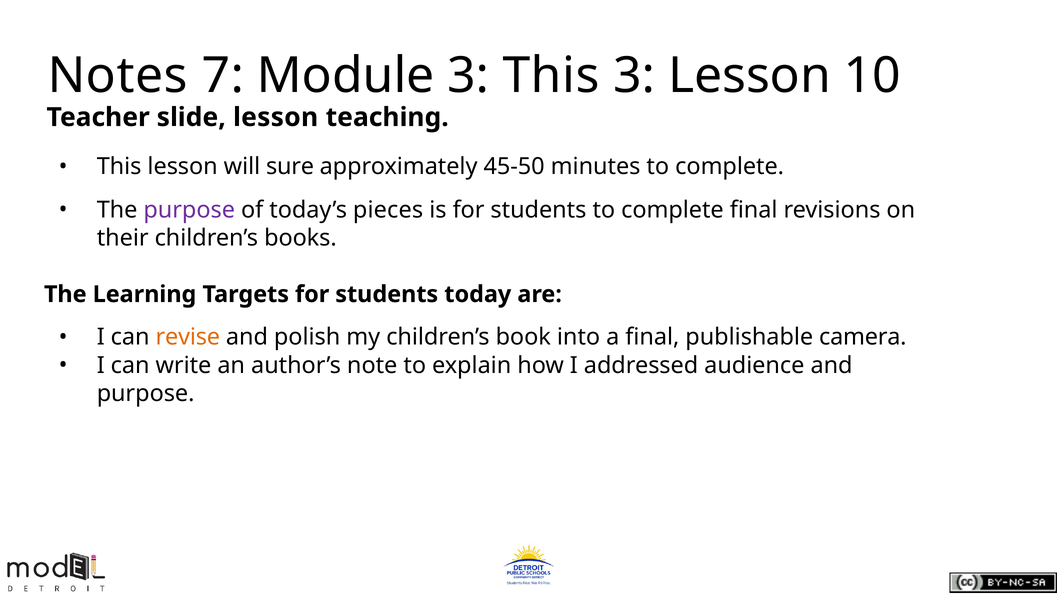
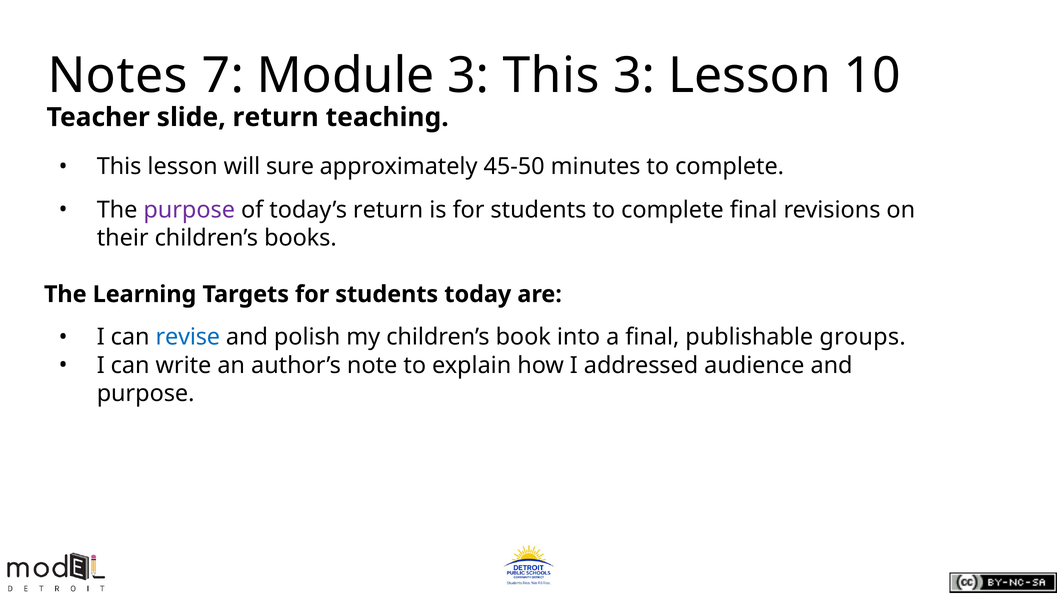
slide lesson: lesson -> return
today’s pieces: pieces -> return
revise colour: orange -> blue
camera: camera -> groups
